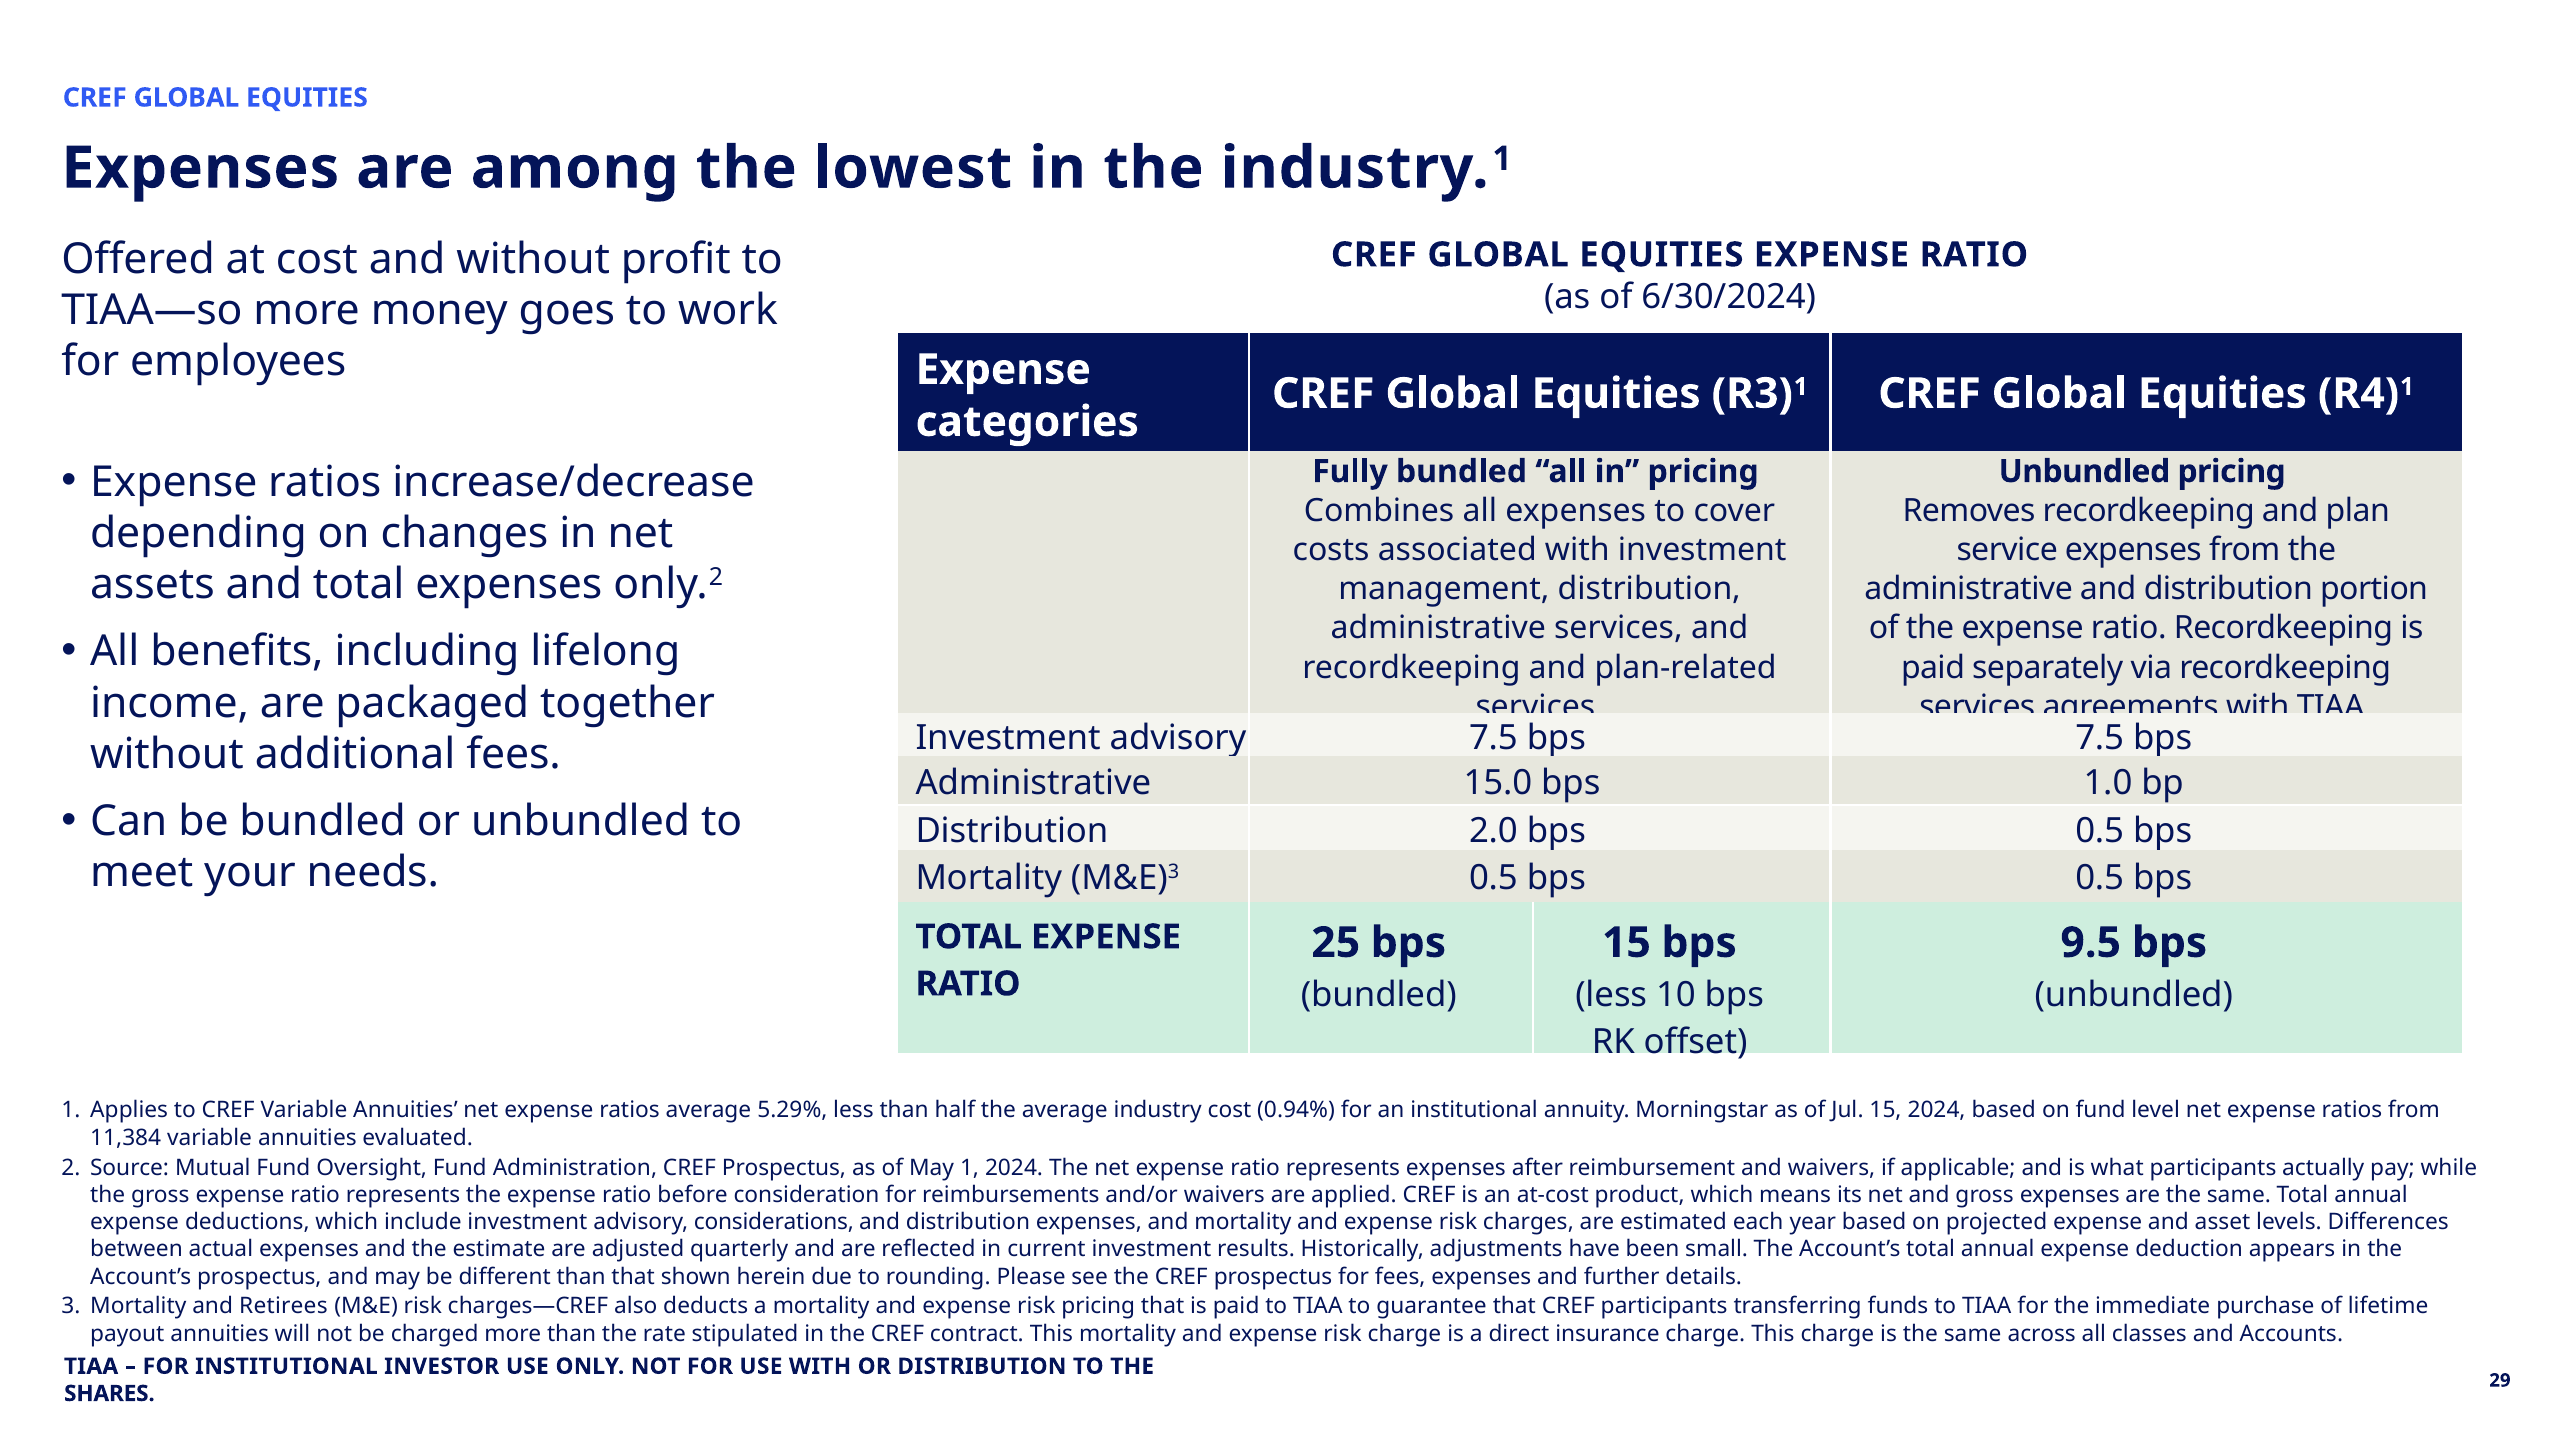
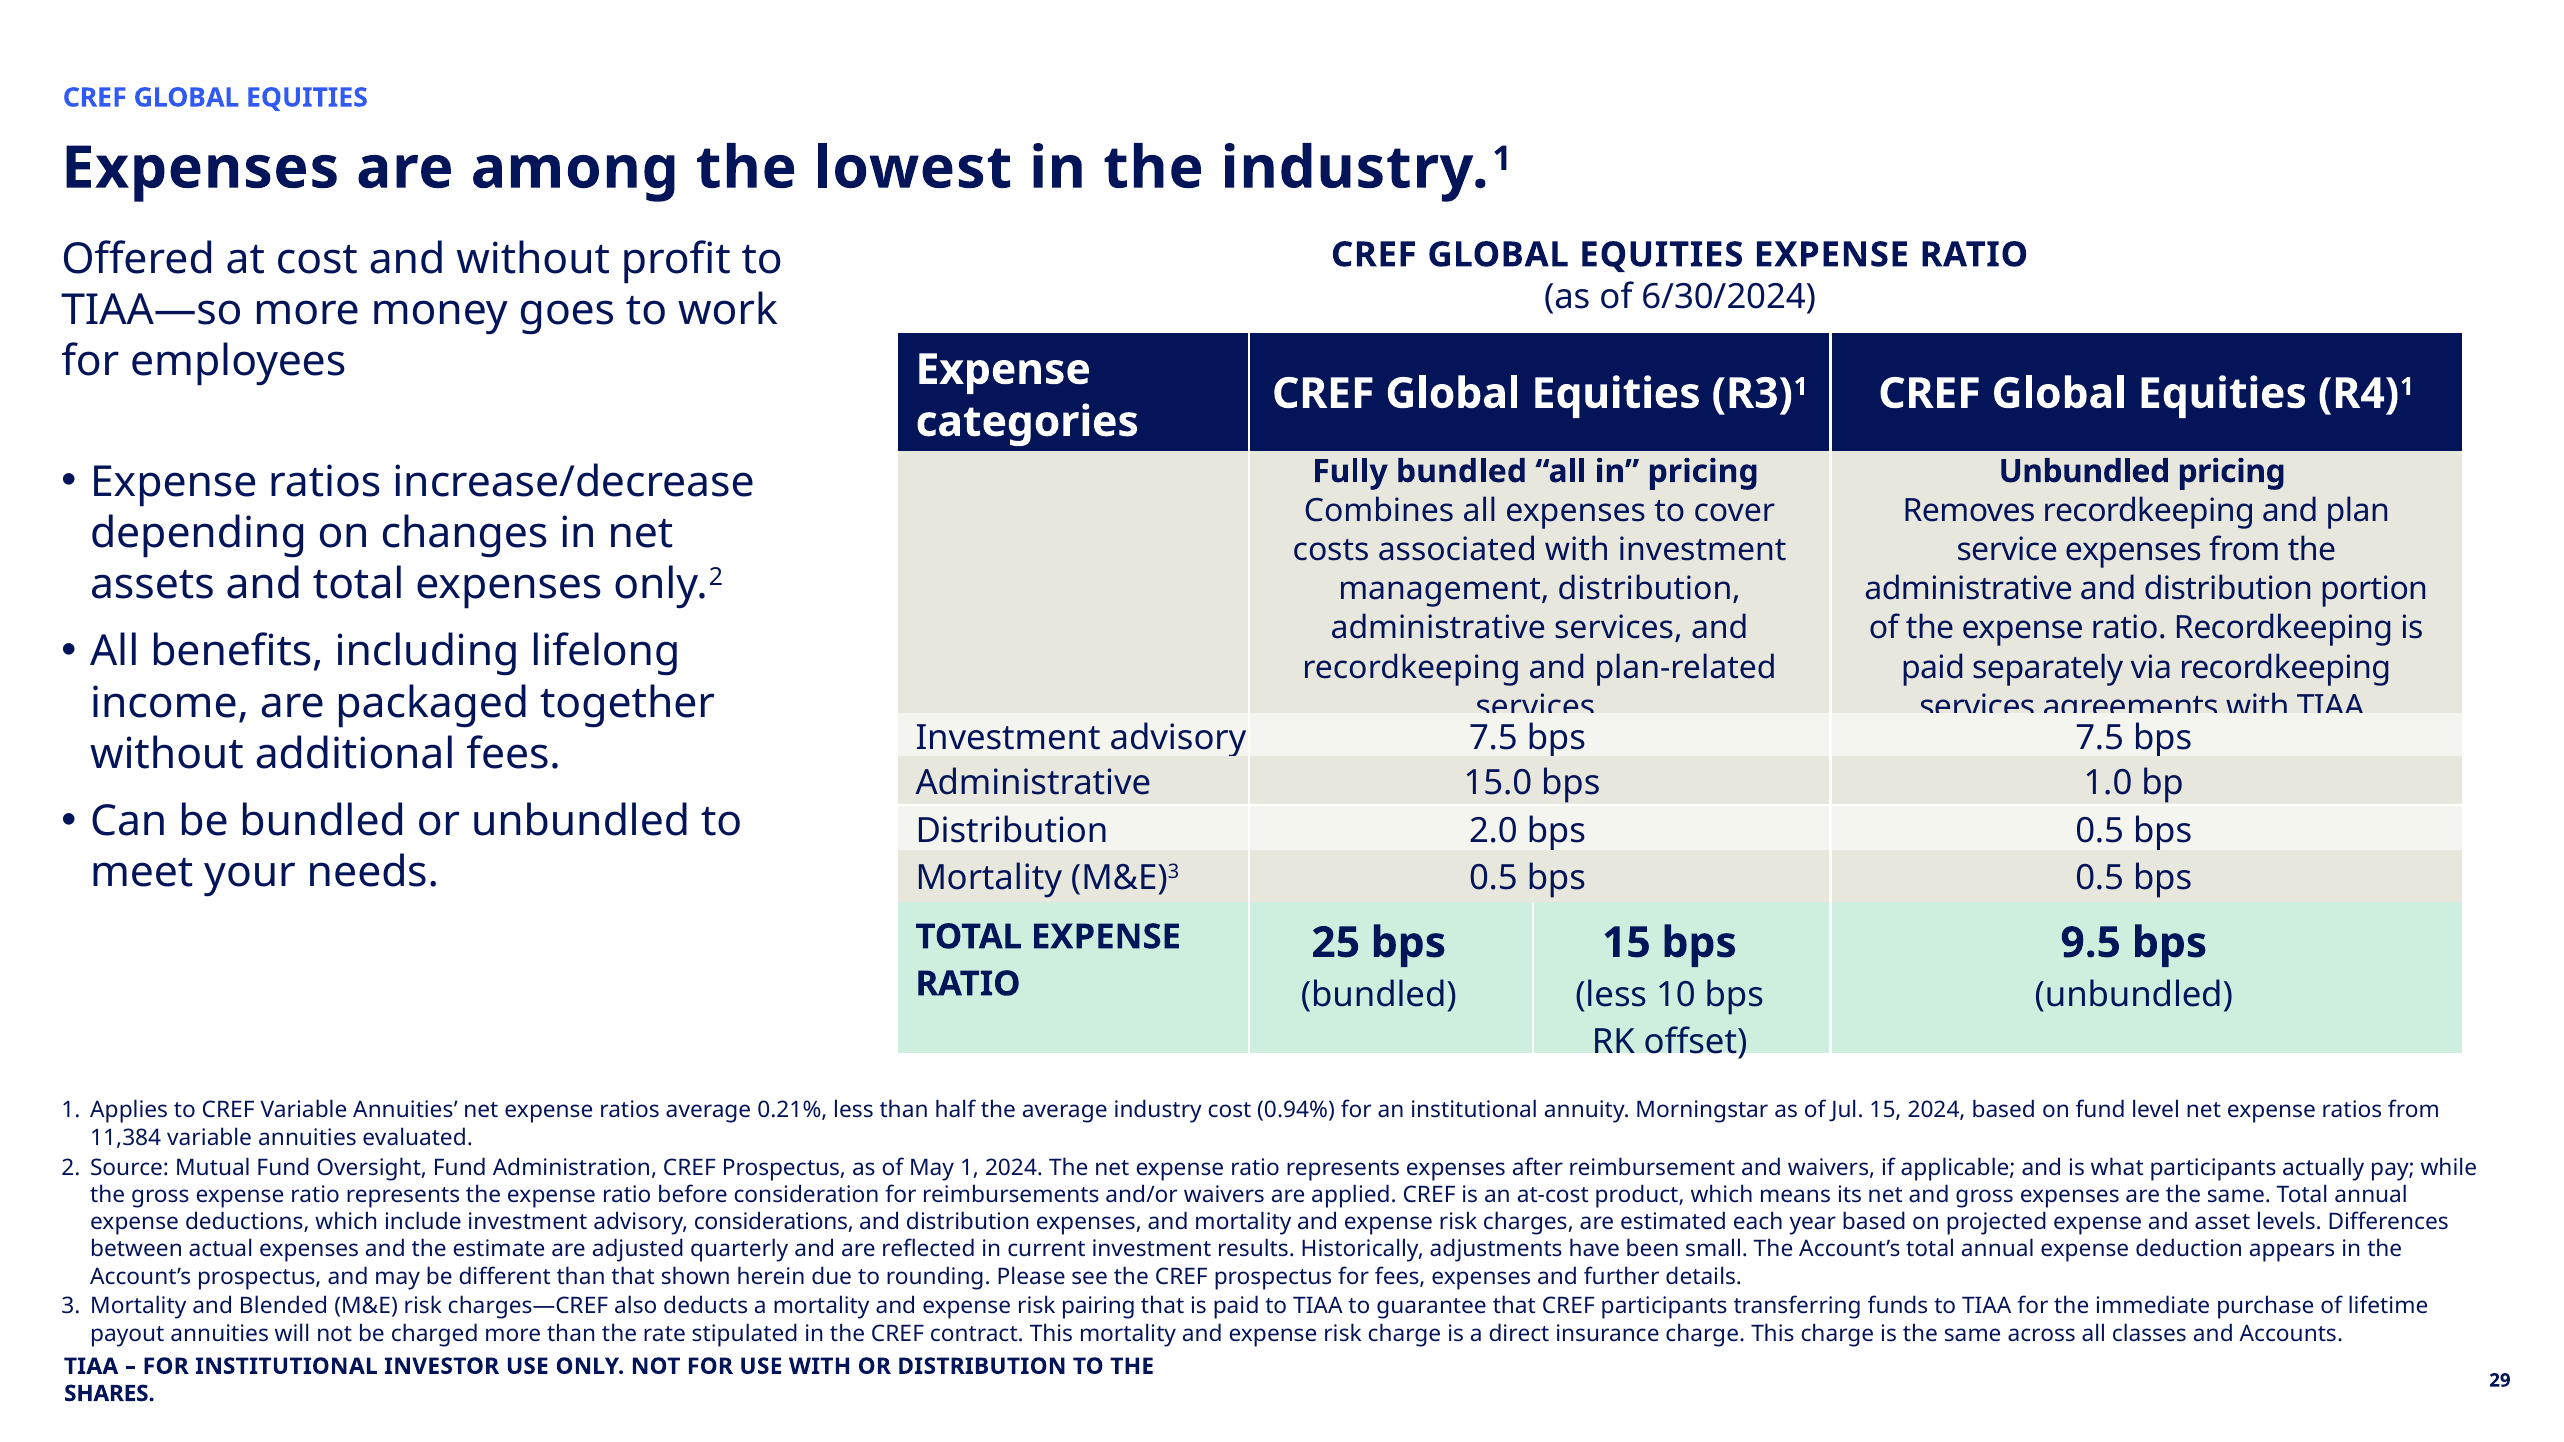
5.29%: 5.29% -> 0.21%
Retirees: Retirees -> Blended
risk pricing: pricing -> pairing
